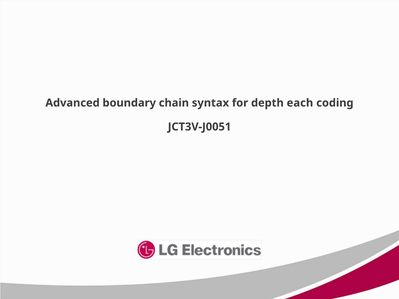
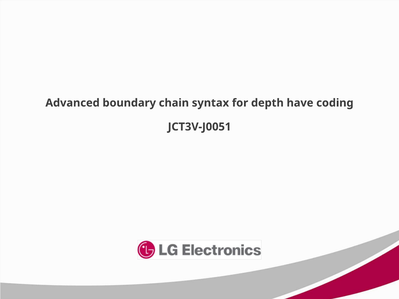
each: each -> have
